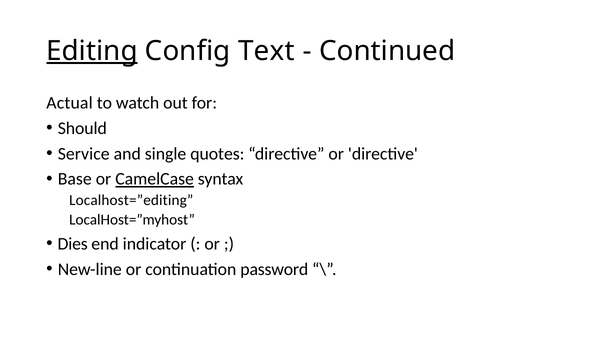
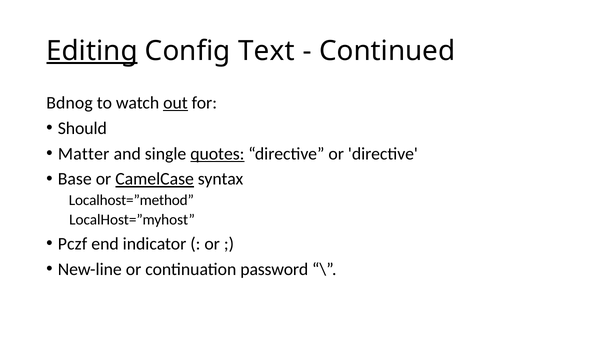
Actual: Actual -> Bdnog
out underline: none -> present
Service: Service -> Matter
quotes underline: none -> present
Localhost=”editing: Localhost=”editing -> Localhost=”method
Dies: Dies -> Pczf
